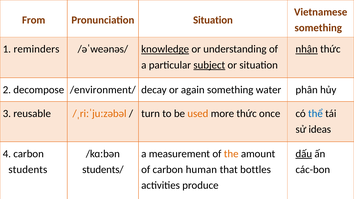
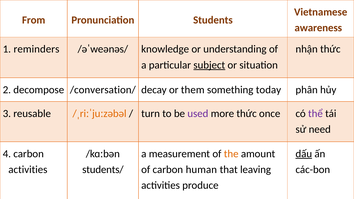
Pronunciation Situation: Situation -> Students
something at (318, 28): something -> awareness
knowledge underline: present -> none
nhận underline: present -> none
/environment/: /environment/ -> /conversation/
again: again -> them
water: water -> today
used colour: orange -> purple
thể colour: blue -> purple
ideas: ideas -> need
students at (28, 170): students -> activities
bottles: bottles -> leaving
